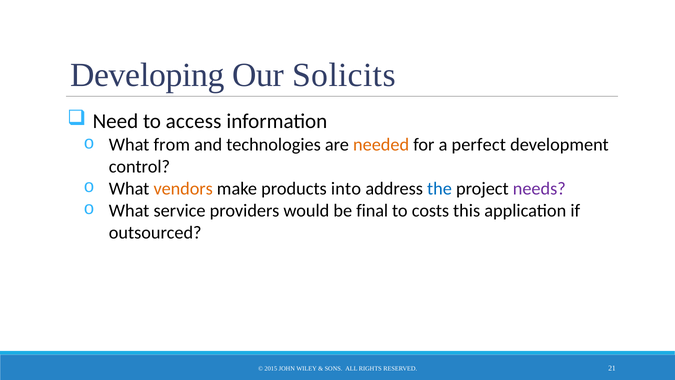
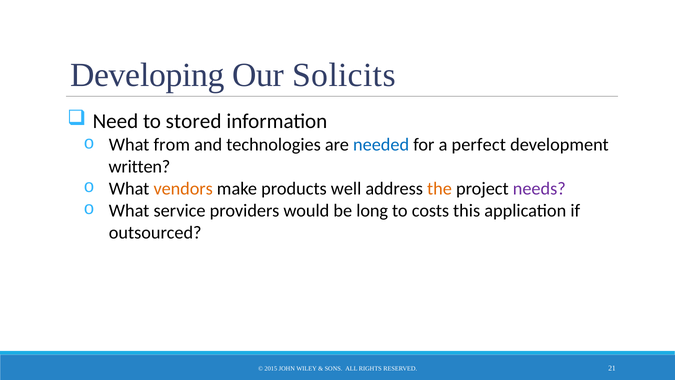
access: access -> stored
needed colour: orange -> blue
control: control -> written
into: into -> well
the colour: blue -> orange
final: final -> long
